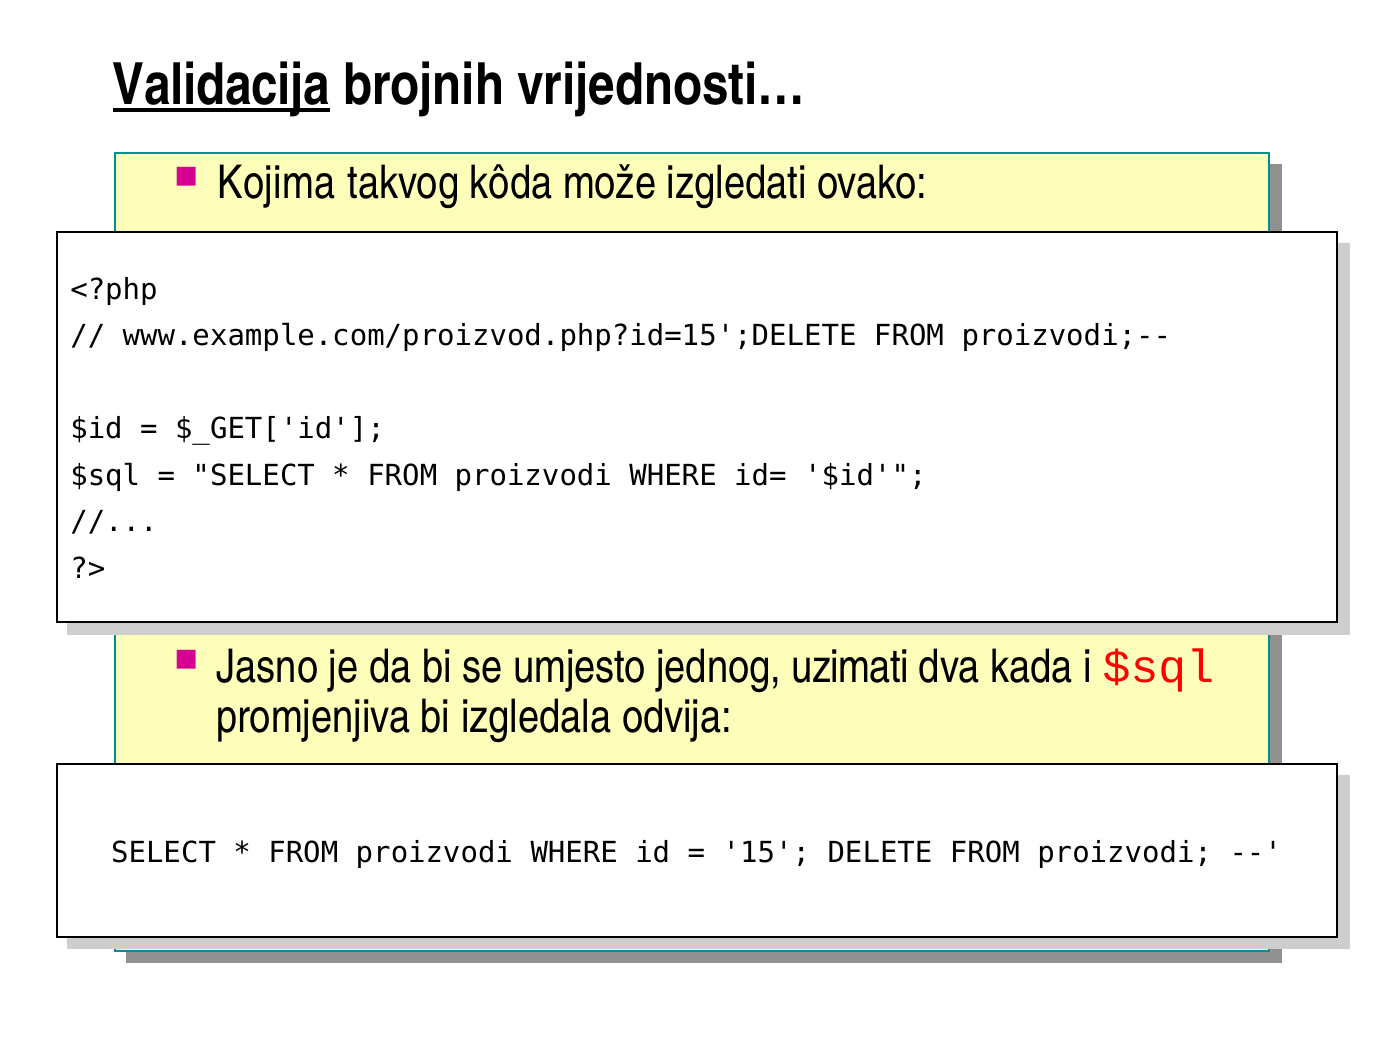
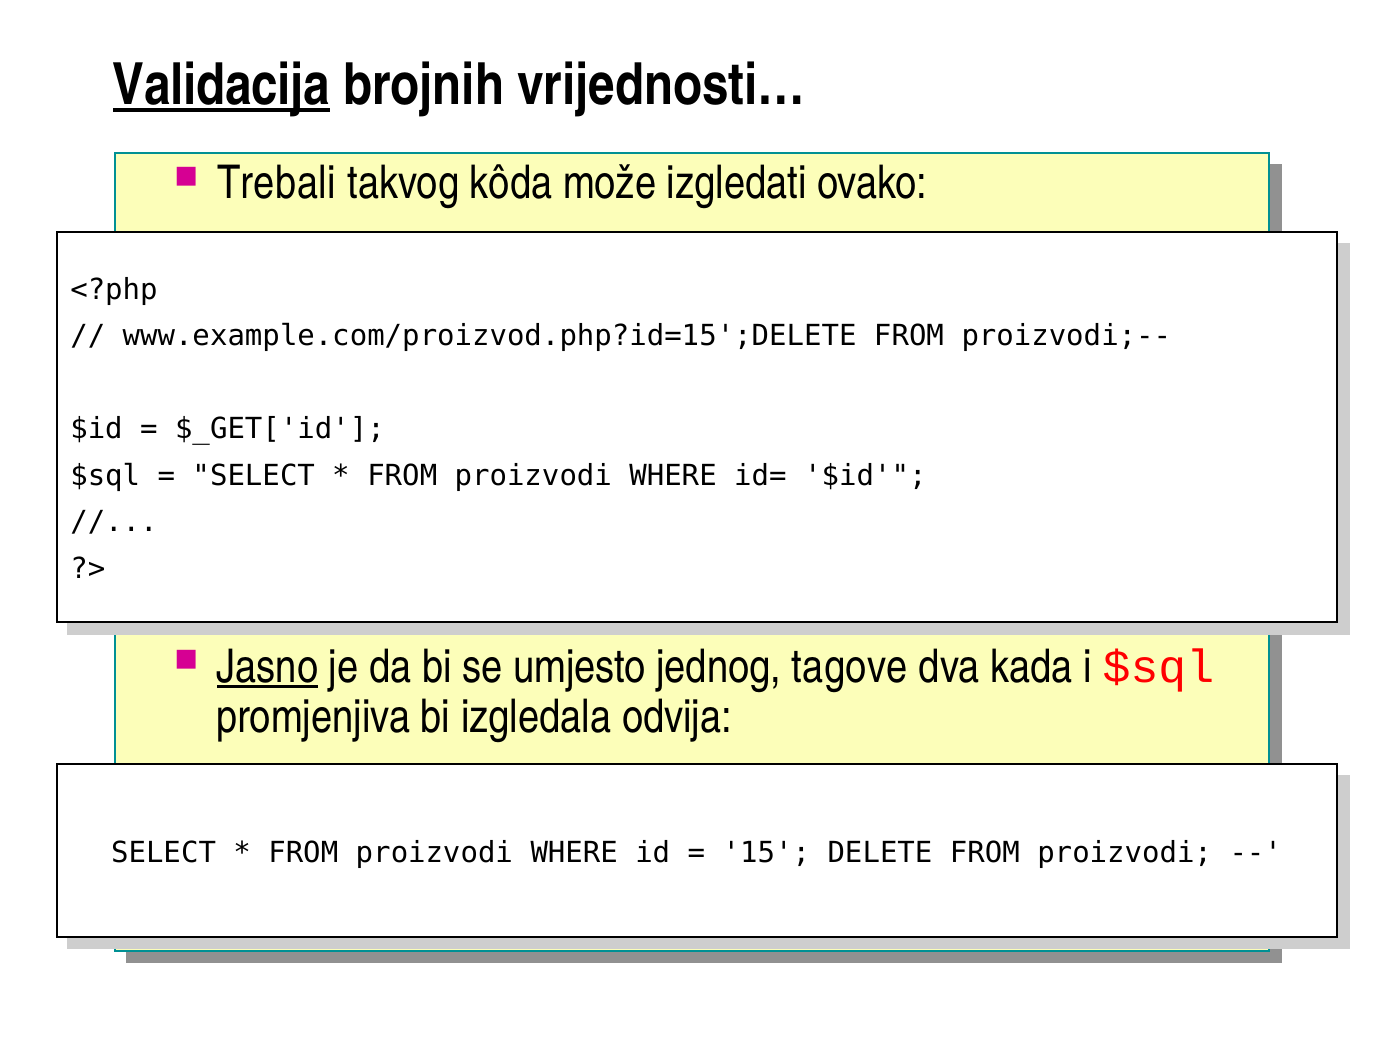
Kojima: Kojima -> Trebali
Jasno underline: none -> present
uzimati: uzimati -> tagove
